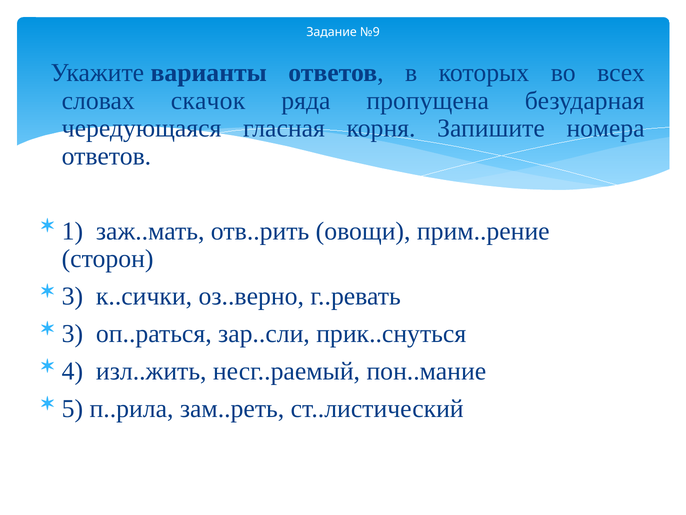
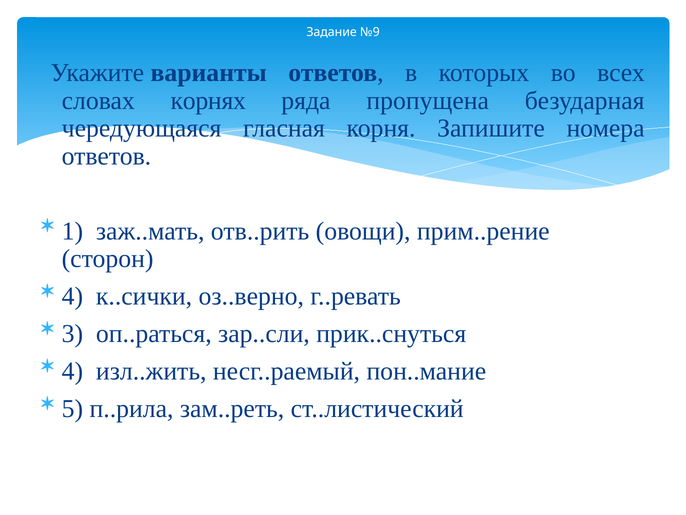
скачок: скачок -> корнях
3 at (72, 296): 3 -> 4
